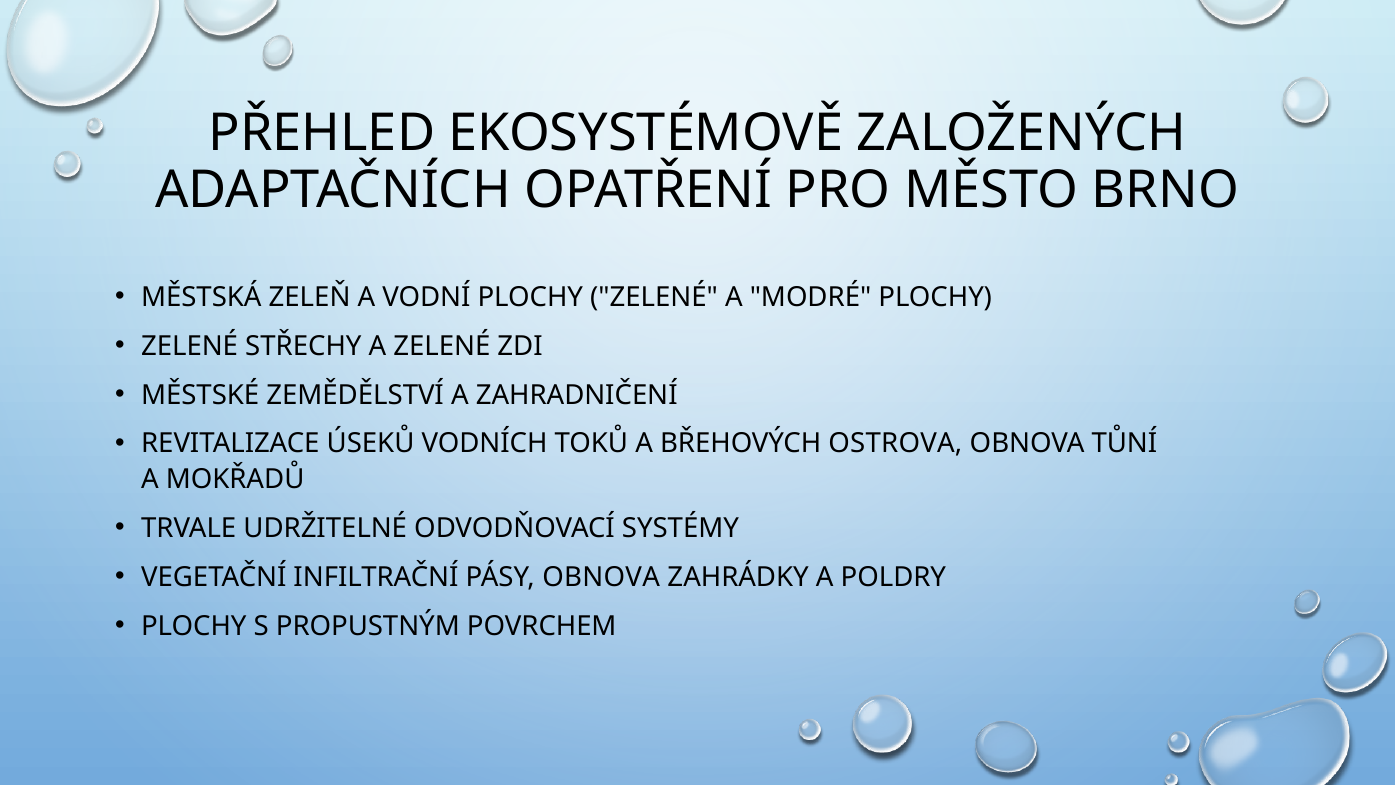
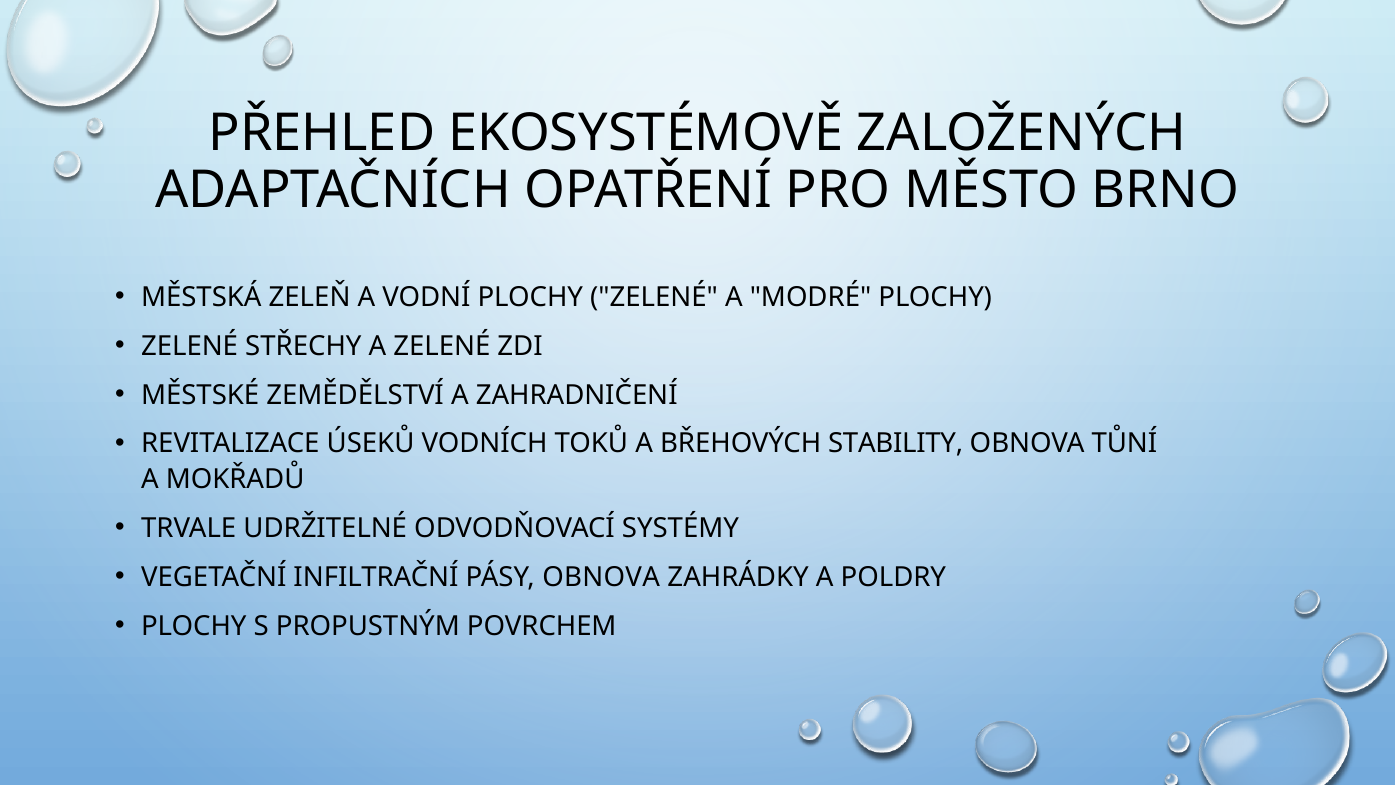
OSTROVA: OSTROVA -> STABILITY
